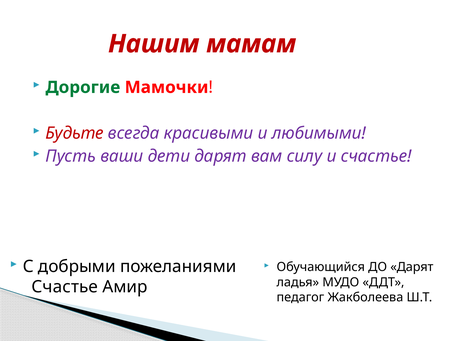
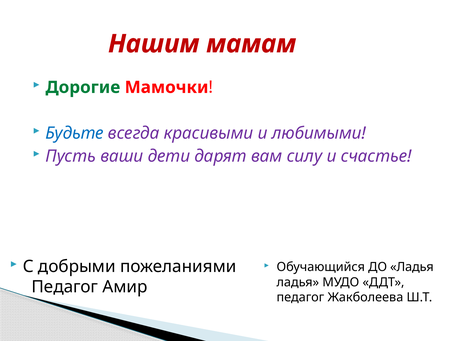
Будьте colour: red -> blue
ДО Дарят: Дарят -> Ладья
Счастье at (65, 287): Счастье -> Педагог
